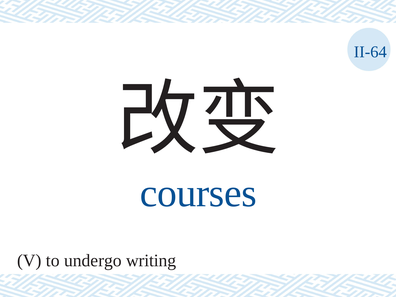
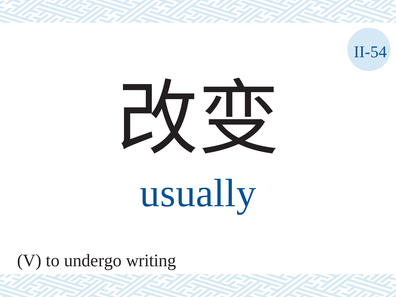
II-64: II-64 -> II-54
courses: courses -> usually
